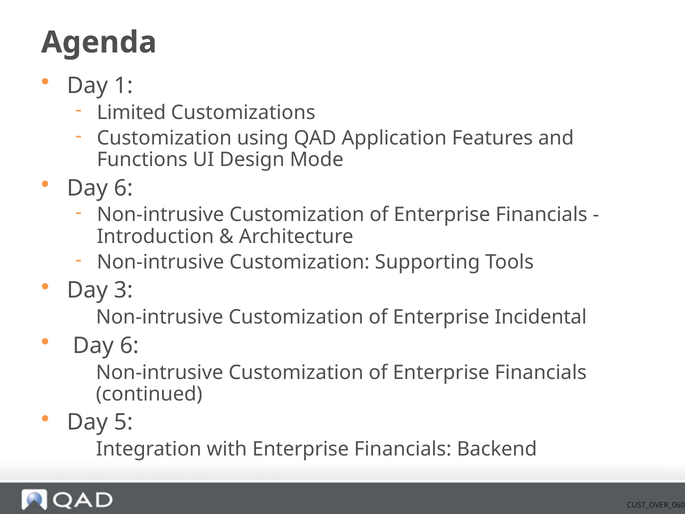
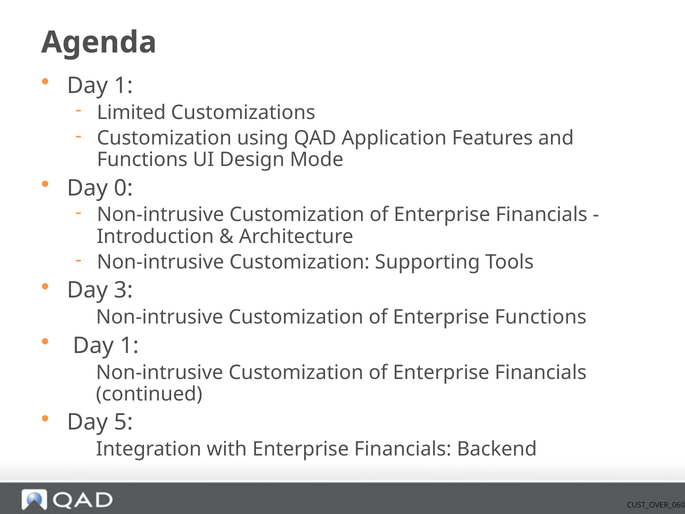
6 at (123, 188): 6 -> 0
Enterprise Incidental: Incidental -> Functions
6 at (129, 345): 6 -> 1
